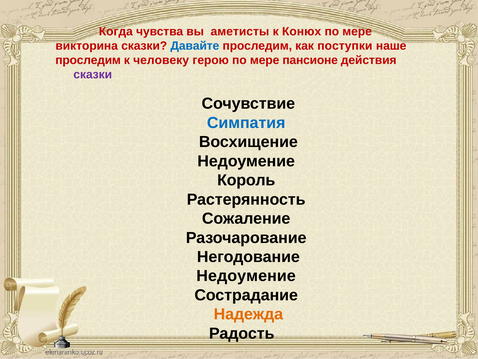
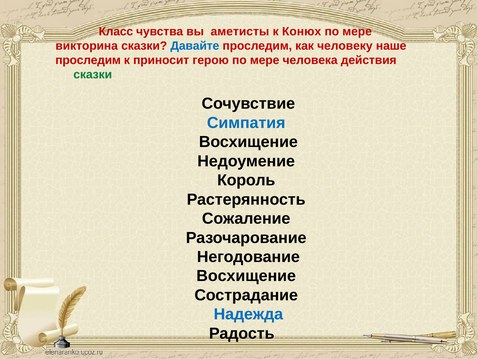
Когда: Когда -> Класс
поступки: поступки -> человеку
человеку: человеку -> приносит
пансионе: пансионе -> человека
сказки at (93, 75) colour: purple -> green
Недоумение at (246, 276): Недоумение -> Восхищение
Надежда colour: orange -> blue
